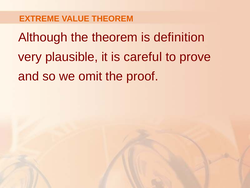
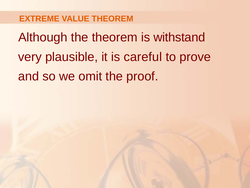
definition: definition -> withstand
